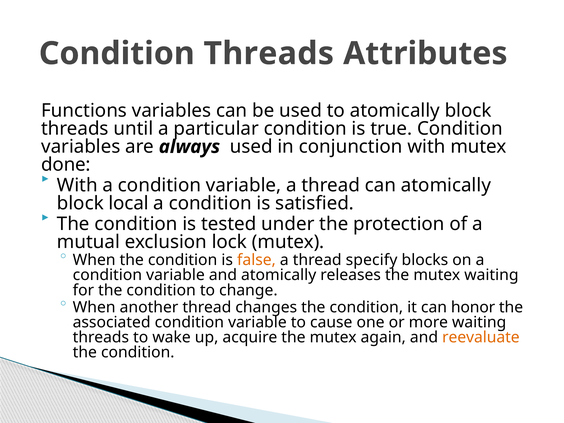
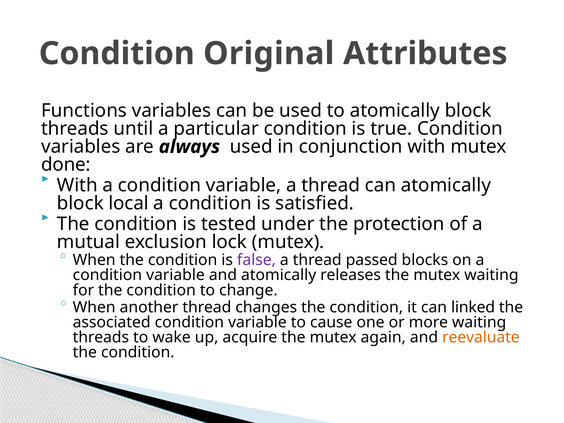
Condition Threads: Threads -> Original
false colour: orange -> purple
specify: specify -> passed
honor: honor -> linked
